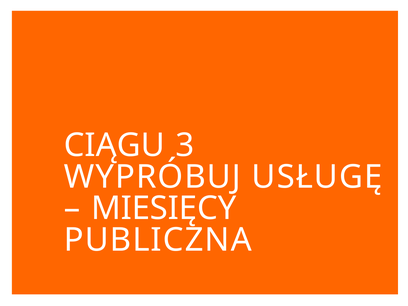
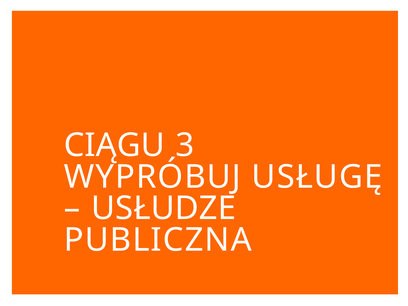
MIESIĘCY: MIESIĘCY -> USŁUDZE
